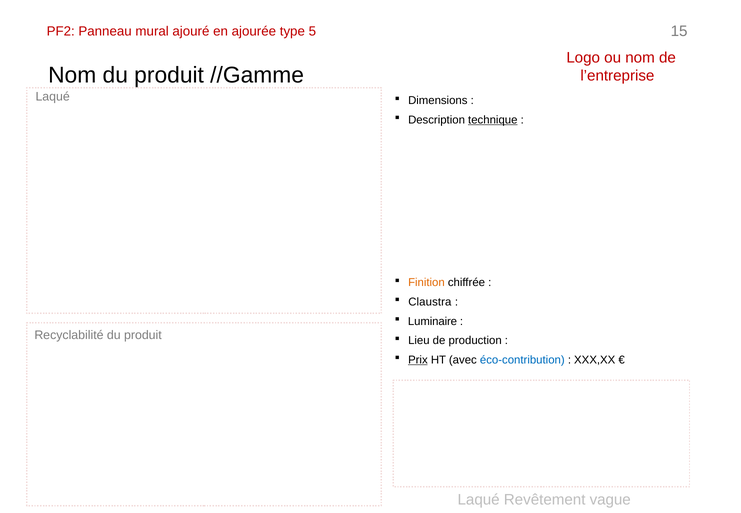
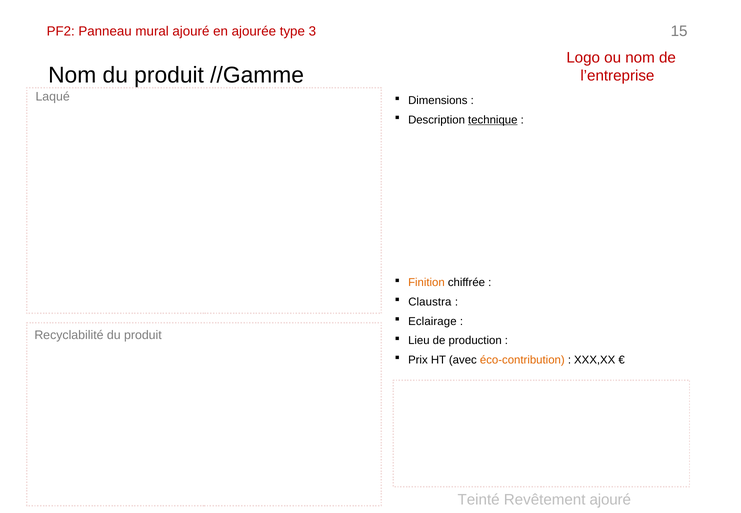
5: 5 -> 3
Luminaire: Luminaire -> Eclairage
Prix underline: present -> none
éco-contribution colour: blue -> orange
Laqué at (479, 500): Laqué -> Teinté
Revêtement vague: vague -> ajouré
